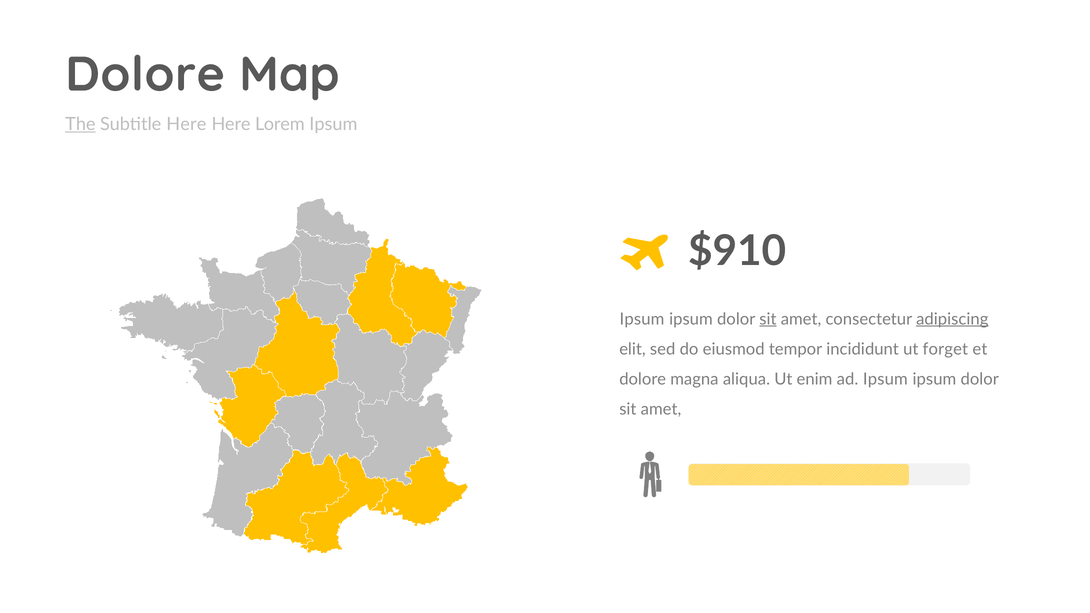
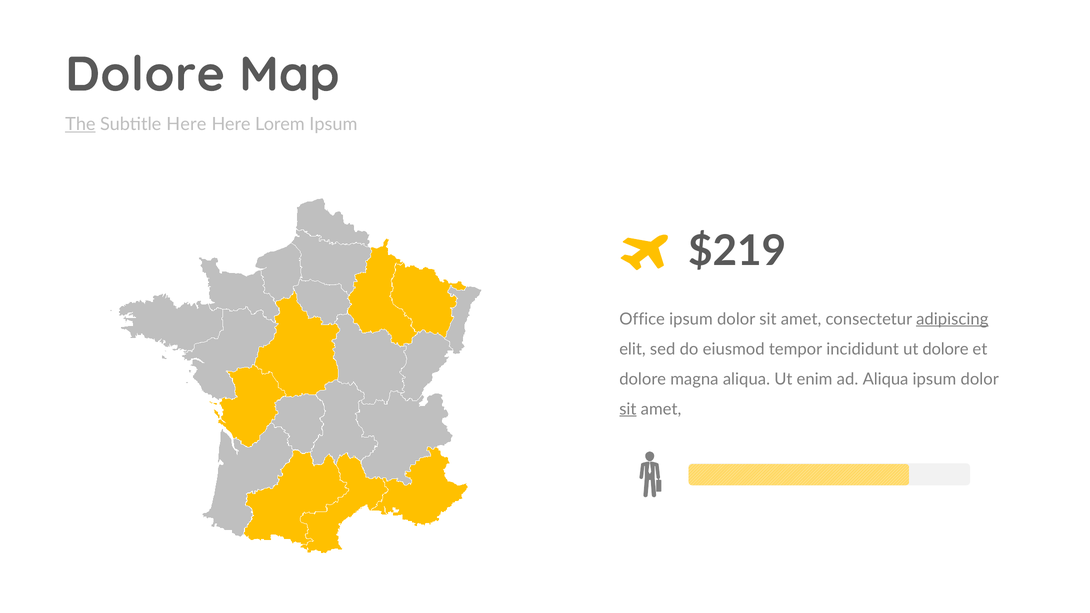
$910: $910 -> $219
Ipsum at (642, 319): Ipsum -> Office
sit at (768, 319) underline: present -> none
ut forget: forget -> dolore
ad Ipsum: Ipsum -> Aliqua
sit at (628, 409) underline: none -> present
